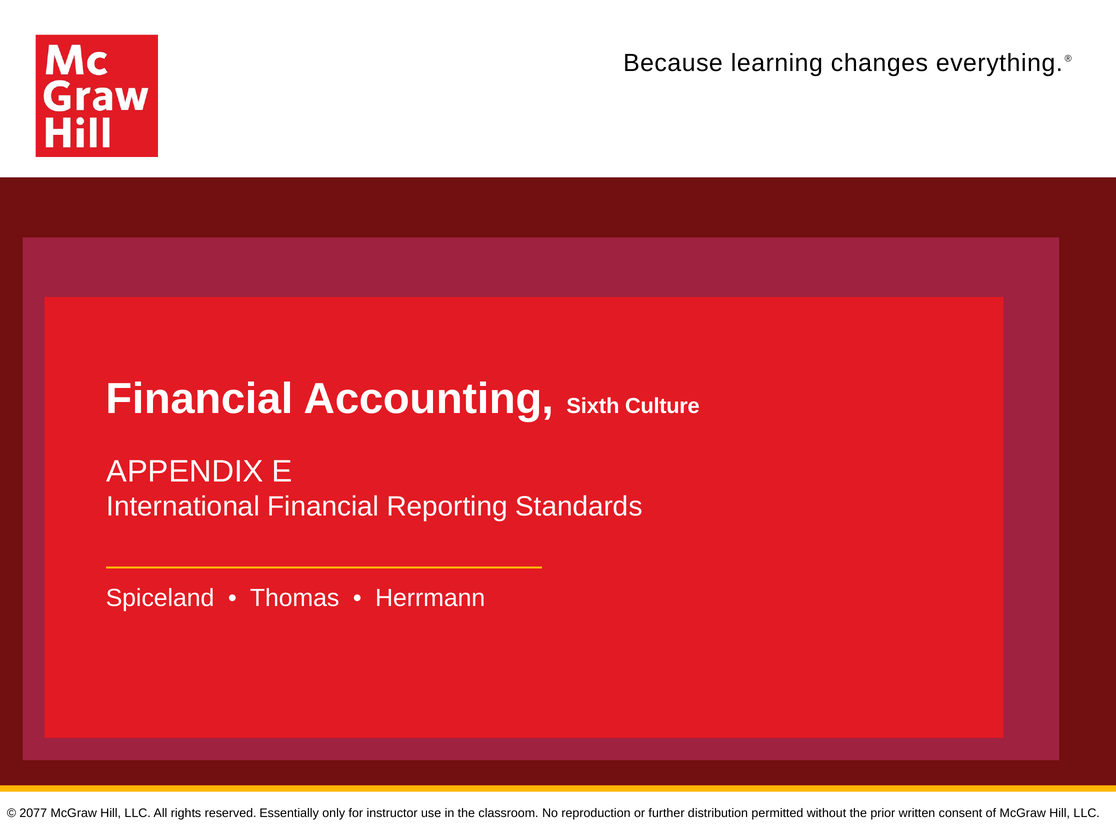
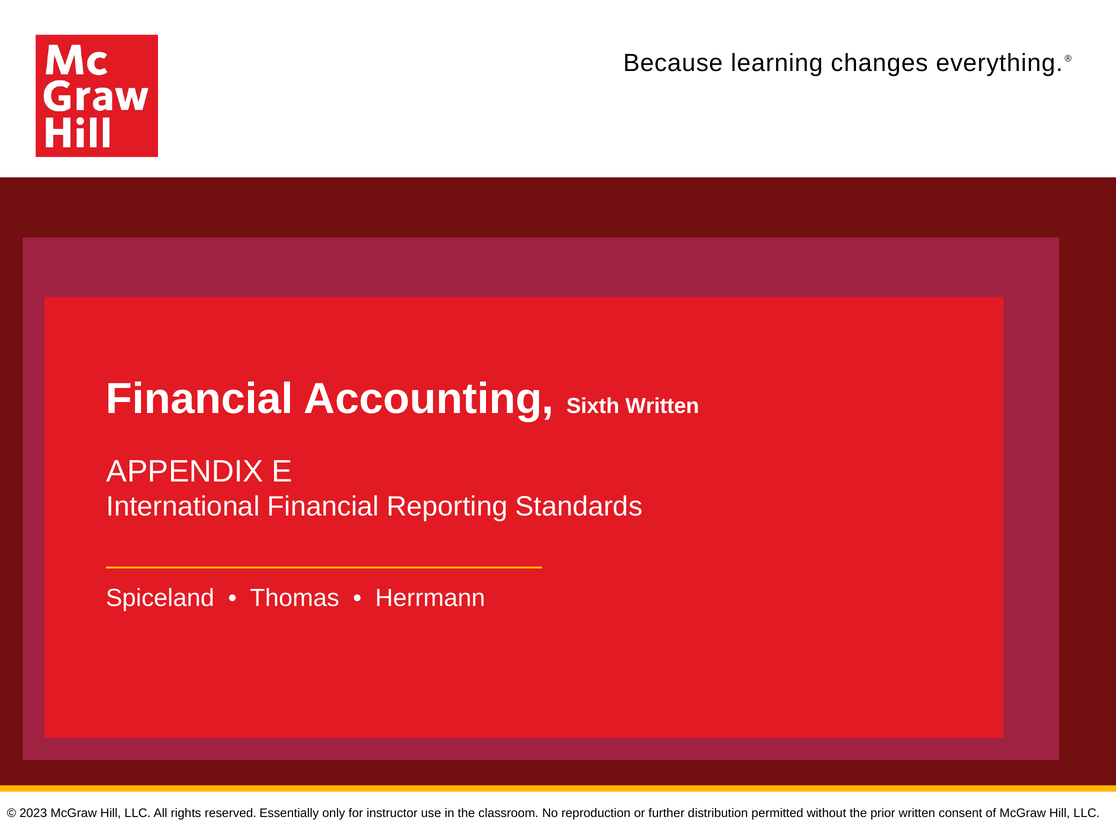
Sixth Culture: Culture -> Written
2077: 2077 -> 2023
